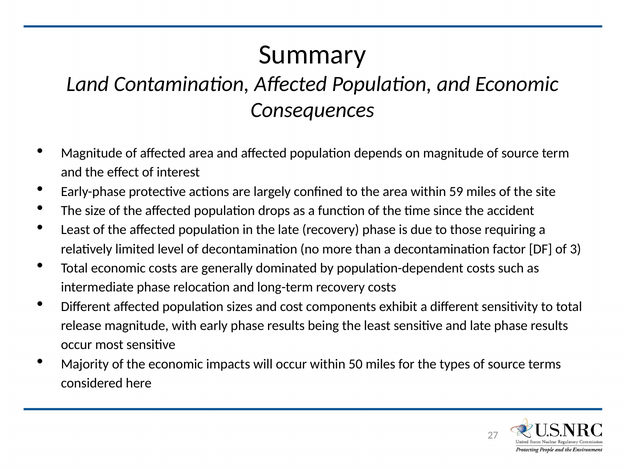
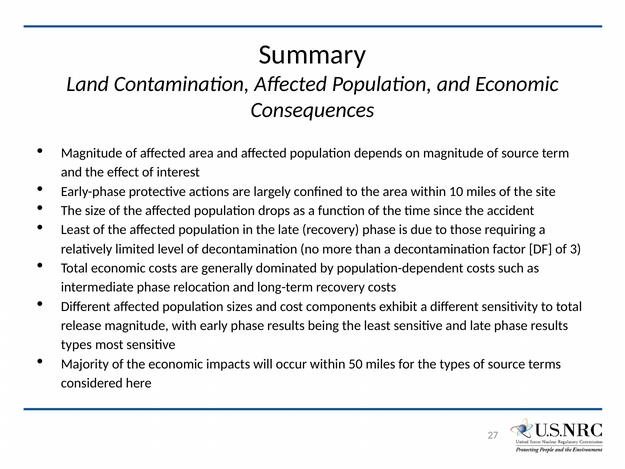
59: 59 -> 10
occur at (76, 345): occur -> types
